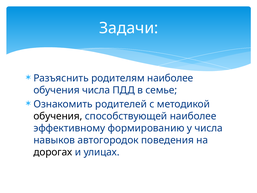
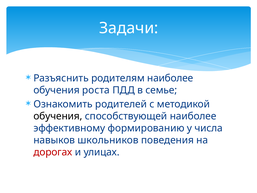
обучения числа: числа -> роста
автогородок: автогородок -> школьников
дорогах colour: black -> red
